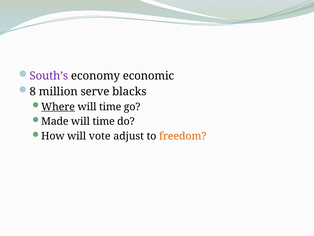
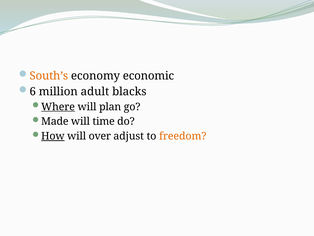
South’s colour: purple -> orange
8: 8 -> 6
serve: serve -> adult
time at (110, 107): time -> plan
How underline: none -> present
vote: vote -> over
